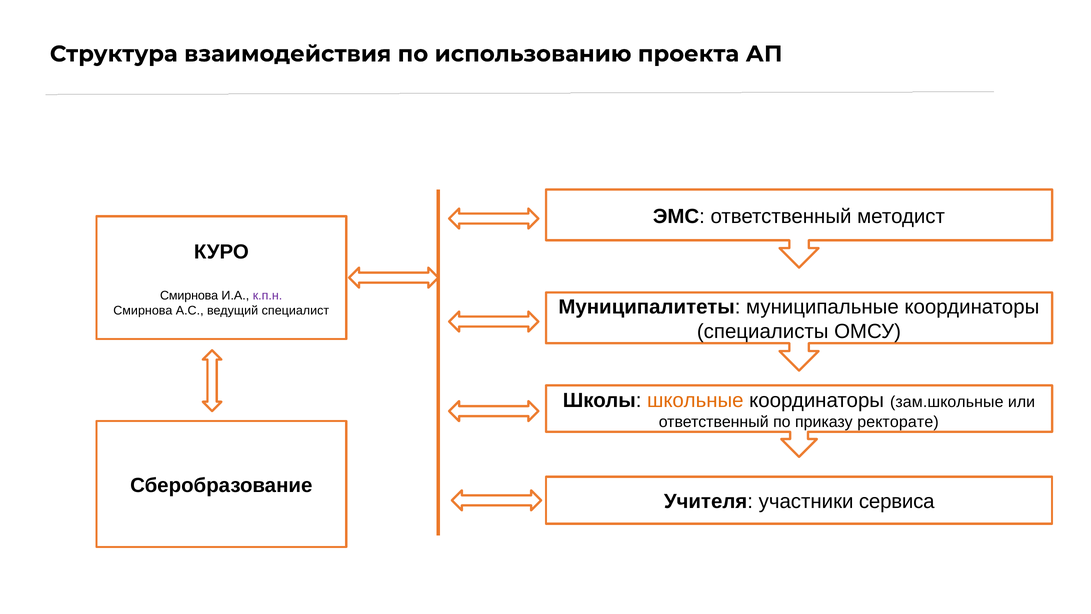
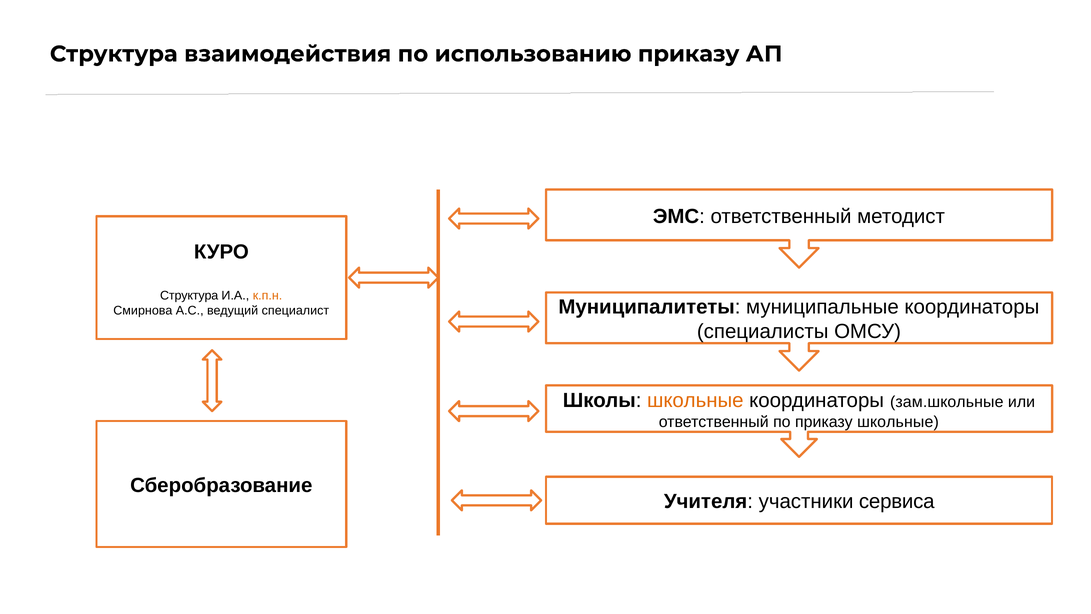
использованию проекта: проекта -> приказу
Смирнова at (189, 295): Смирнова -> Структура
к.п.н colour: purple -> orange
приказу ректорате: ректорате -> школьные
